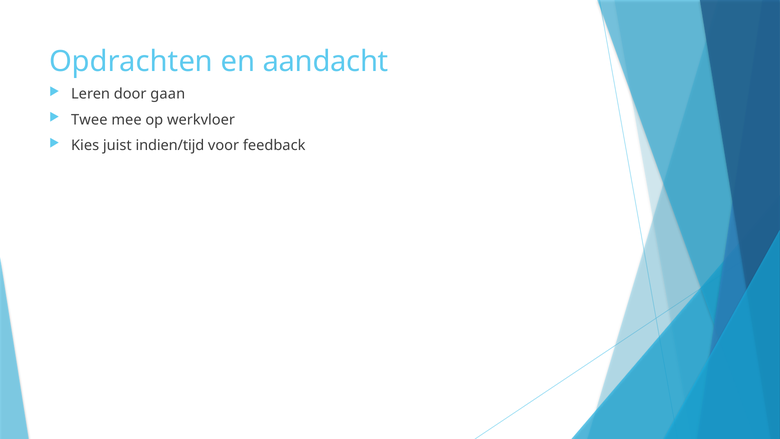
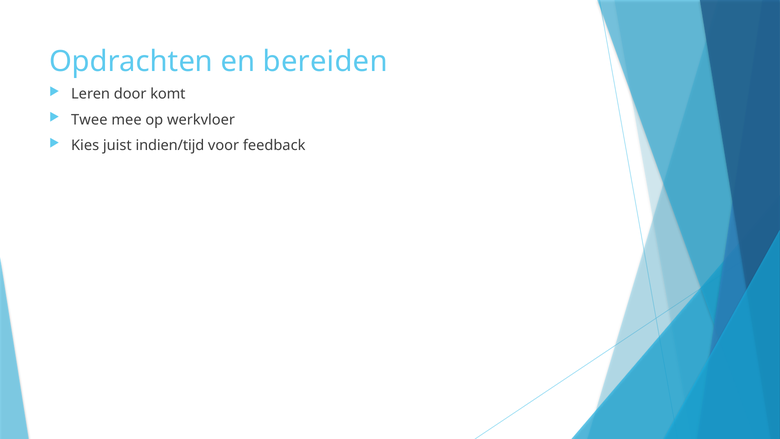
aandacht: aandacht -> bereiden
gaan: gaan -> komt
